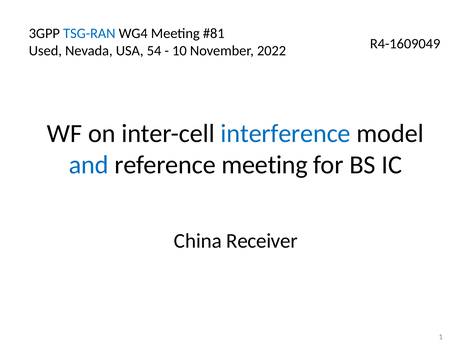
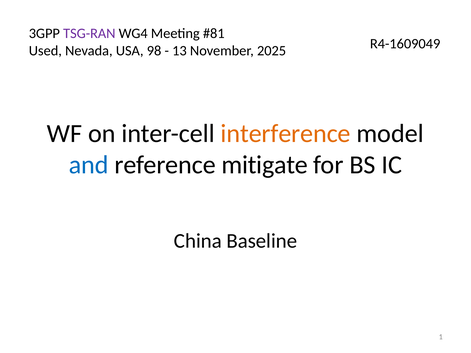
TSG-RAN colour: blue -> purple
54: 54 -> 98
10: 10 -> 13
2022: 2022 -> 2025
interference colour: blue -> orange
reference meeting: meeting -> mitigate
Receiver: Receiver -> Baseline
